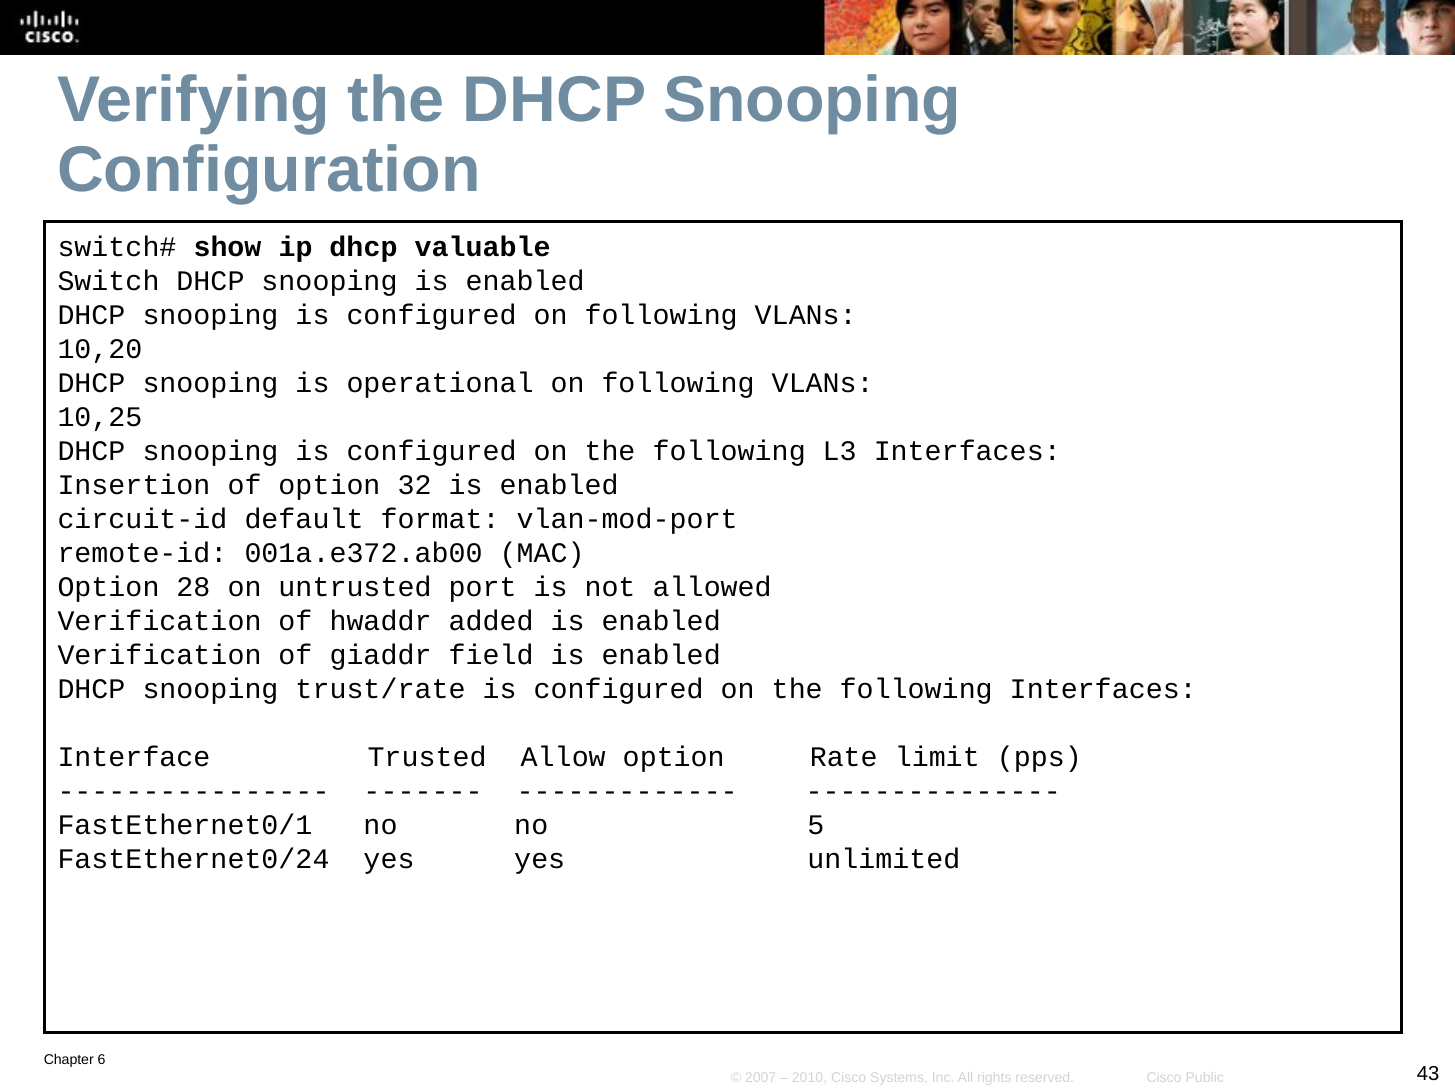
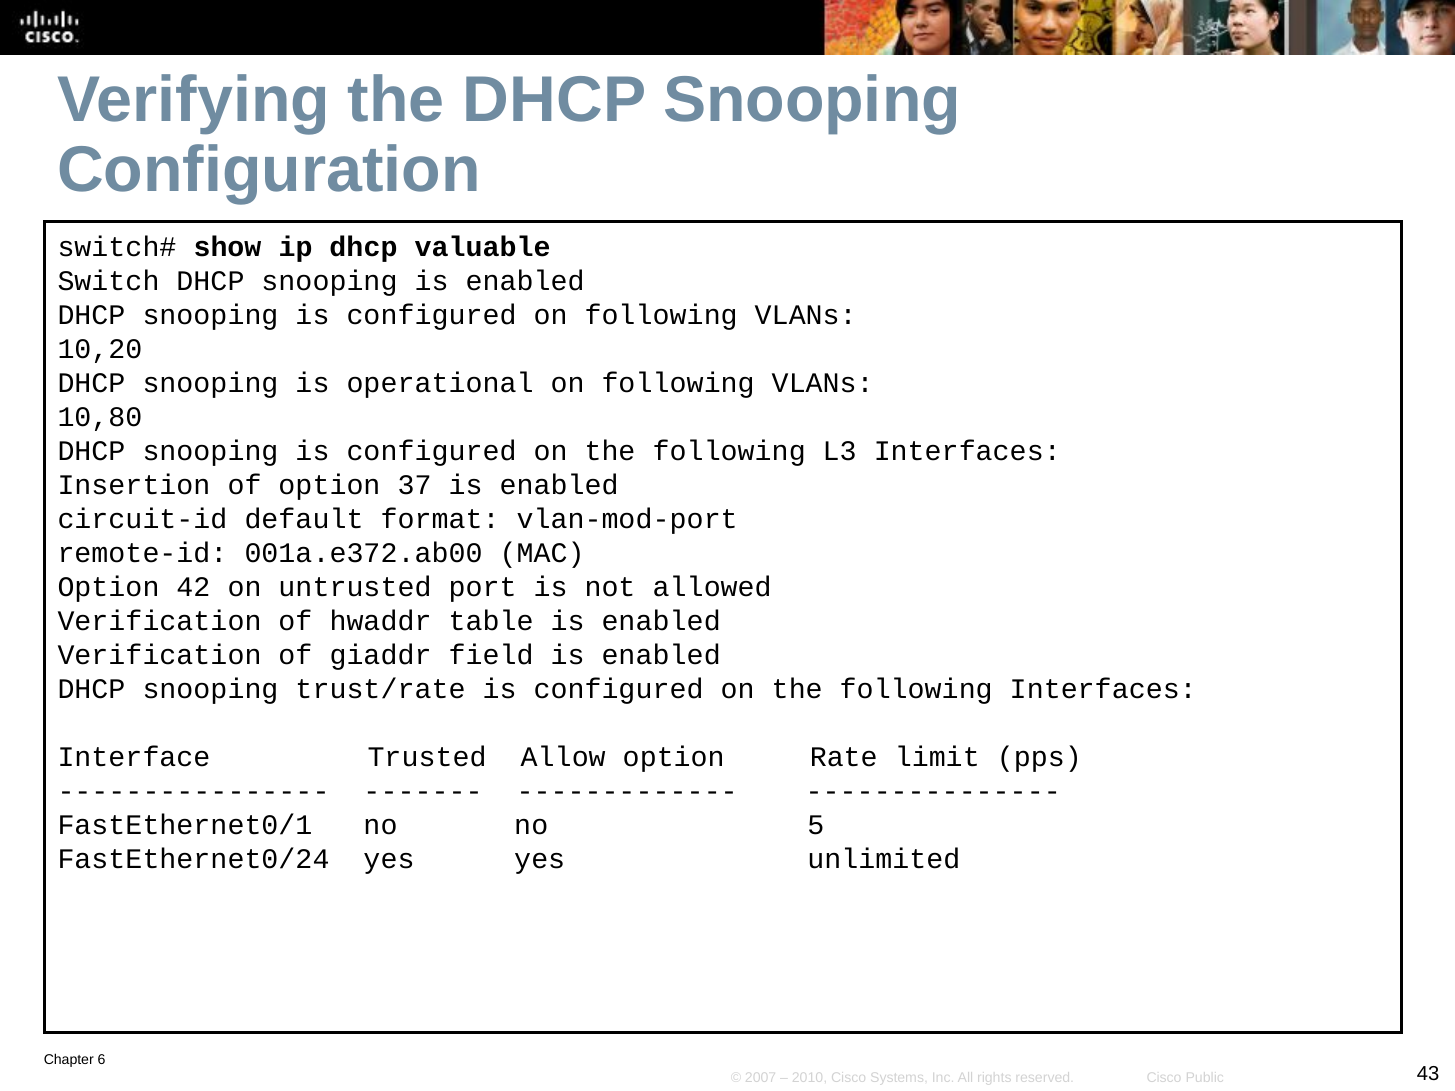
10,25: 10,25 -> 10,80
32: 32 -> 37
28: 28 -> 42
added: added -> table
